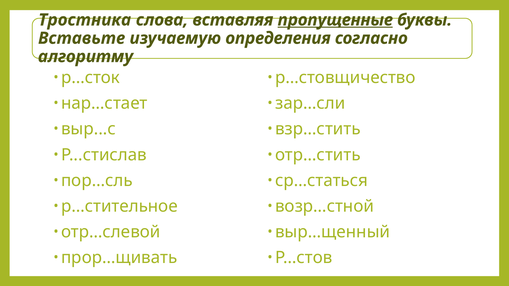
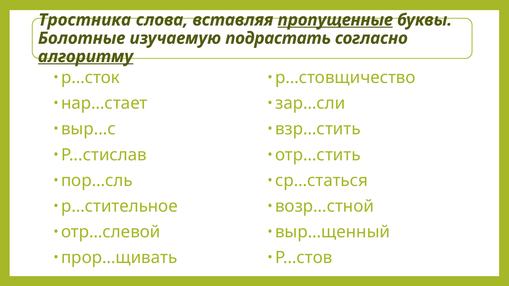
Вставьте: Вставьте -> Болотные
определения: определения -> подрастать
алгоритму underline: none -> present
